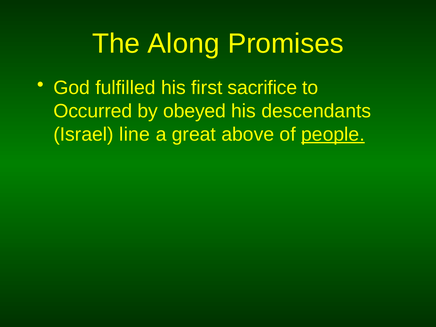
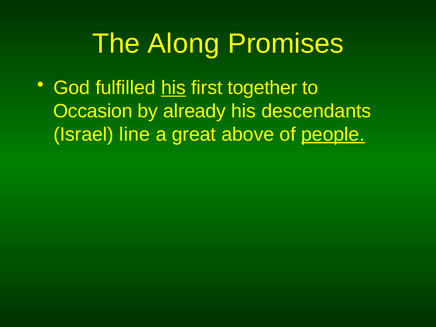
his at (174, 88) underline: none -> present
sacrifice: sacrifice -> together
Occurred: Occurred -> Occasion
obeyed: obeyed -> already
